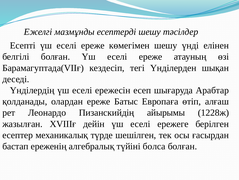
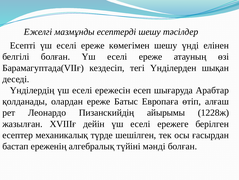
болса: болса -> мәнді
